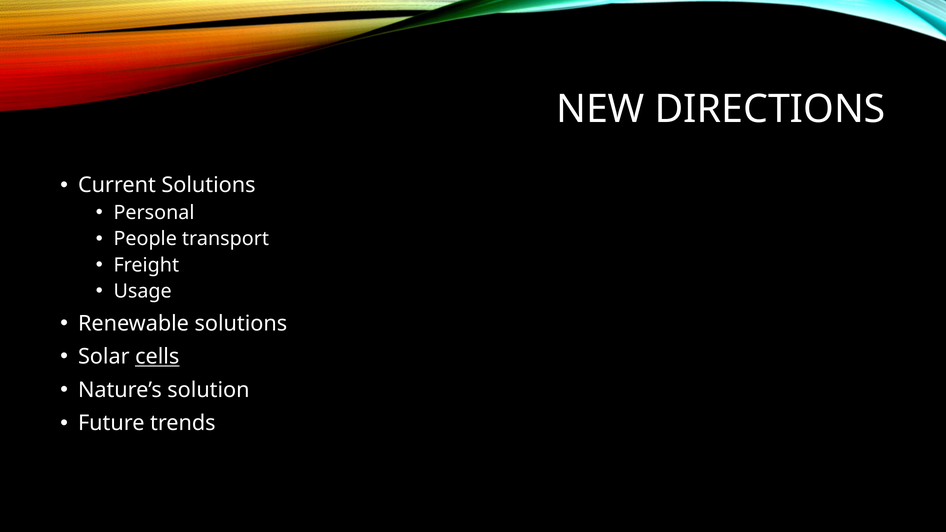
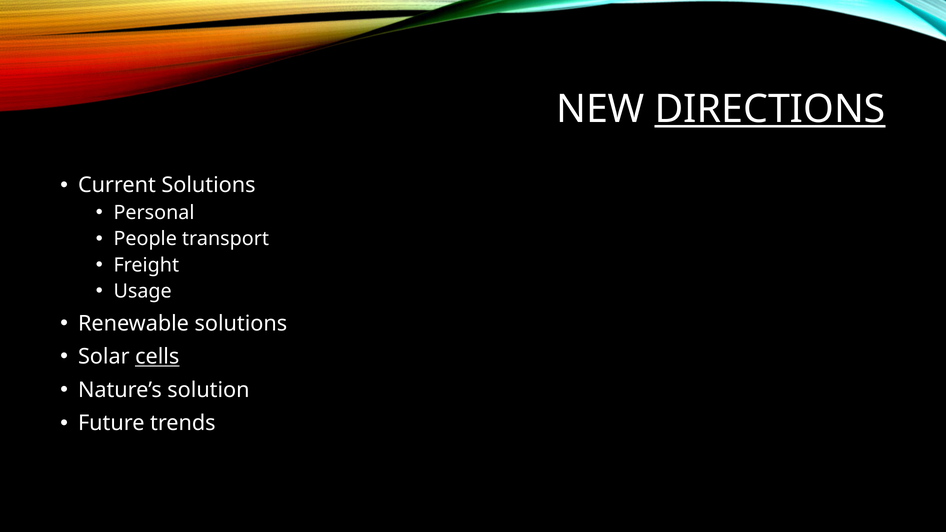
DIRECTIONS underline: none -> present
